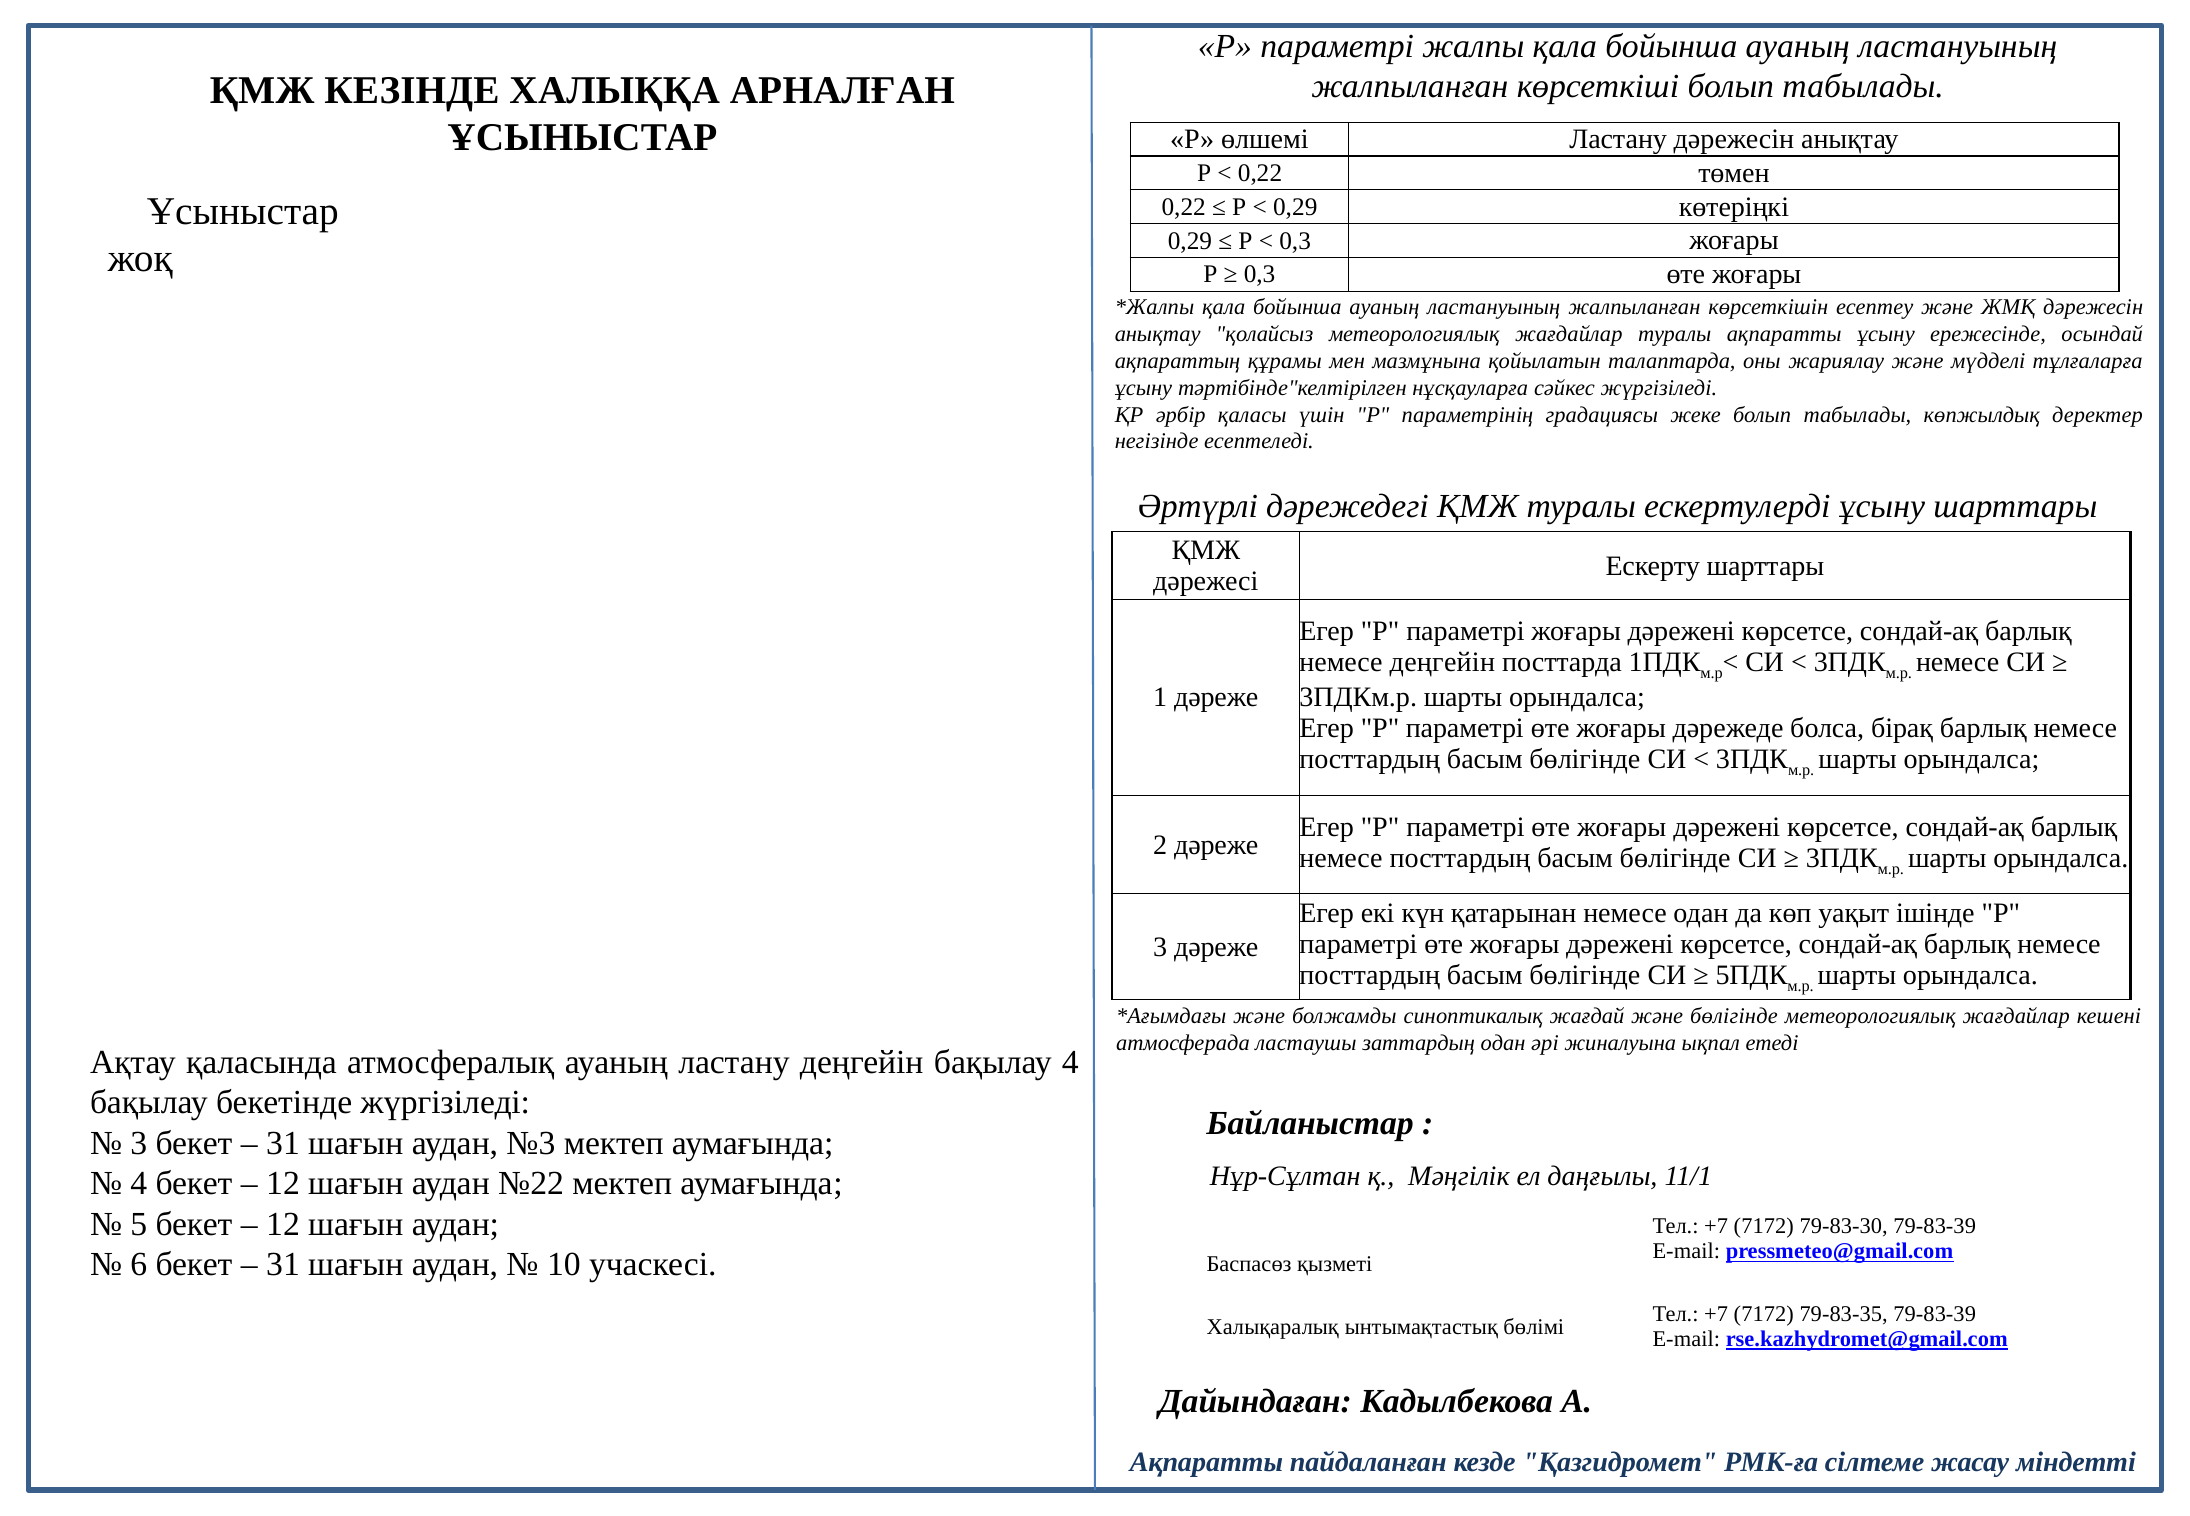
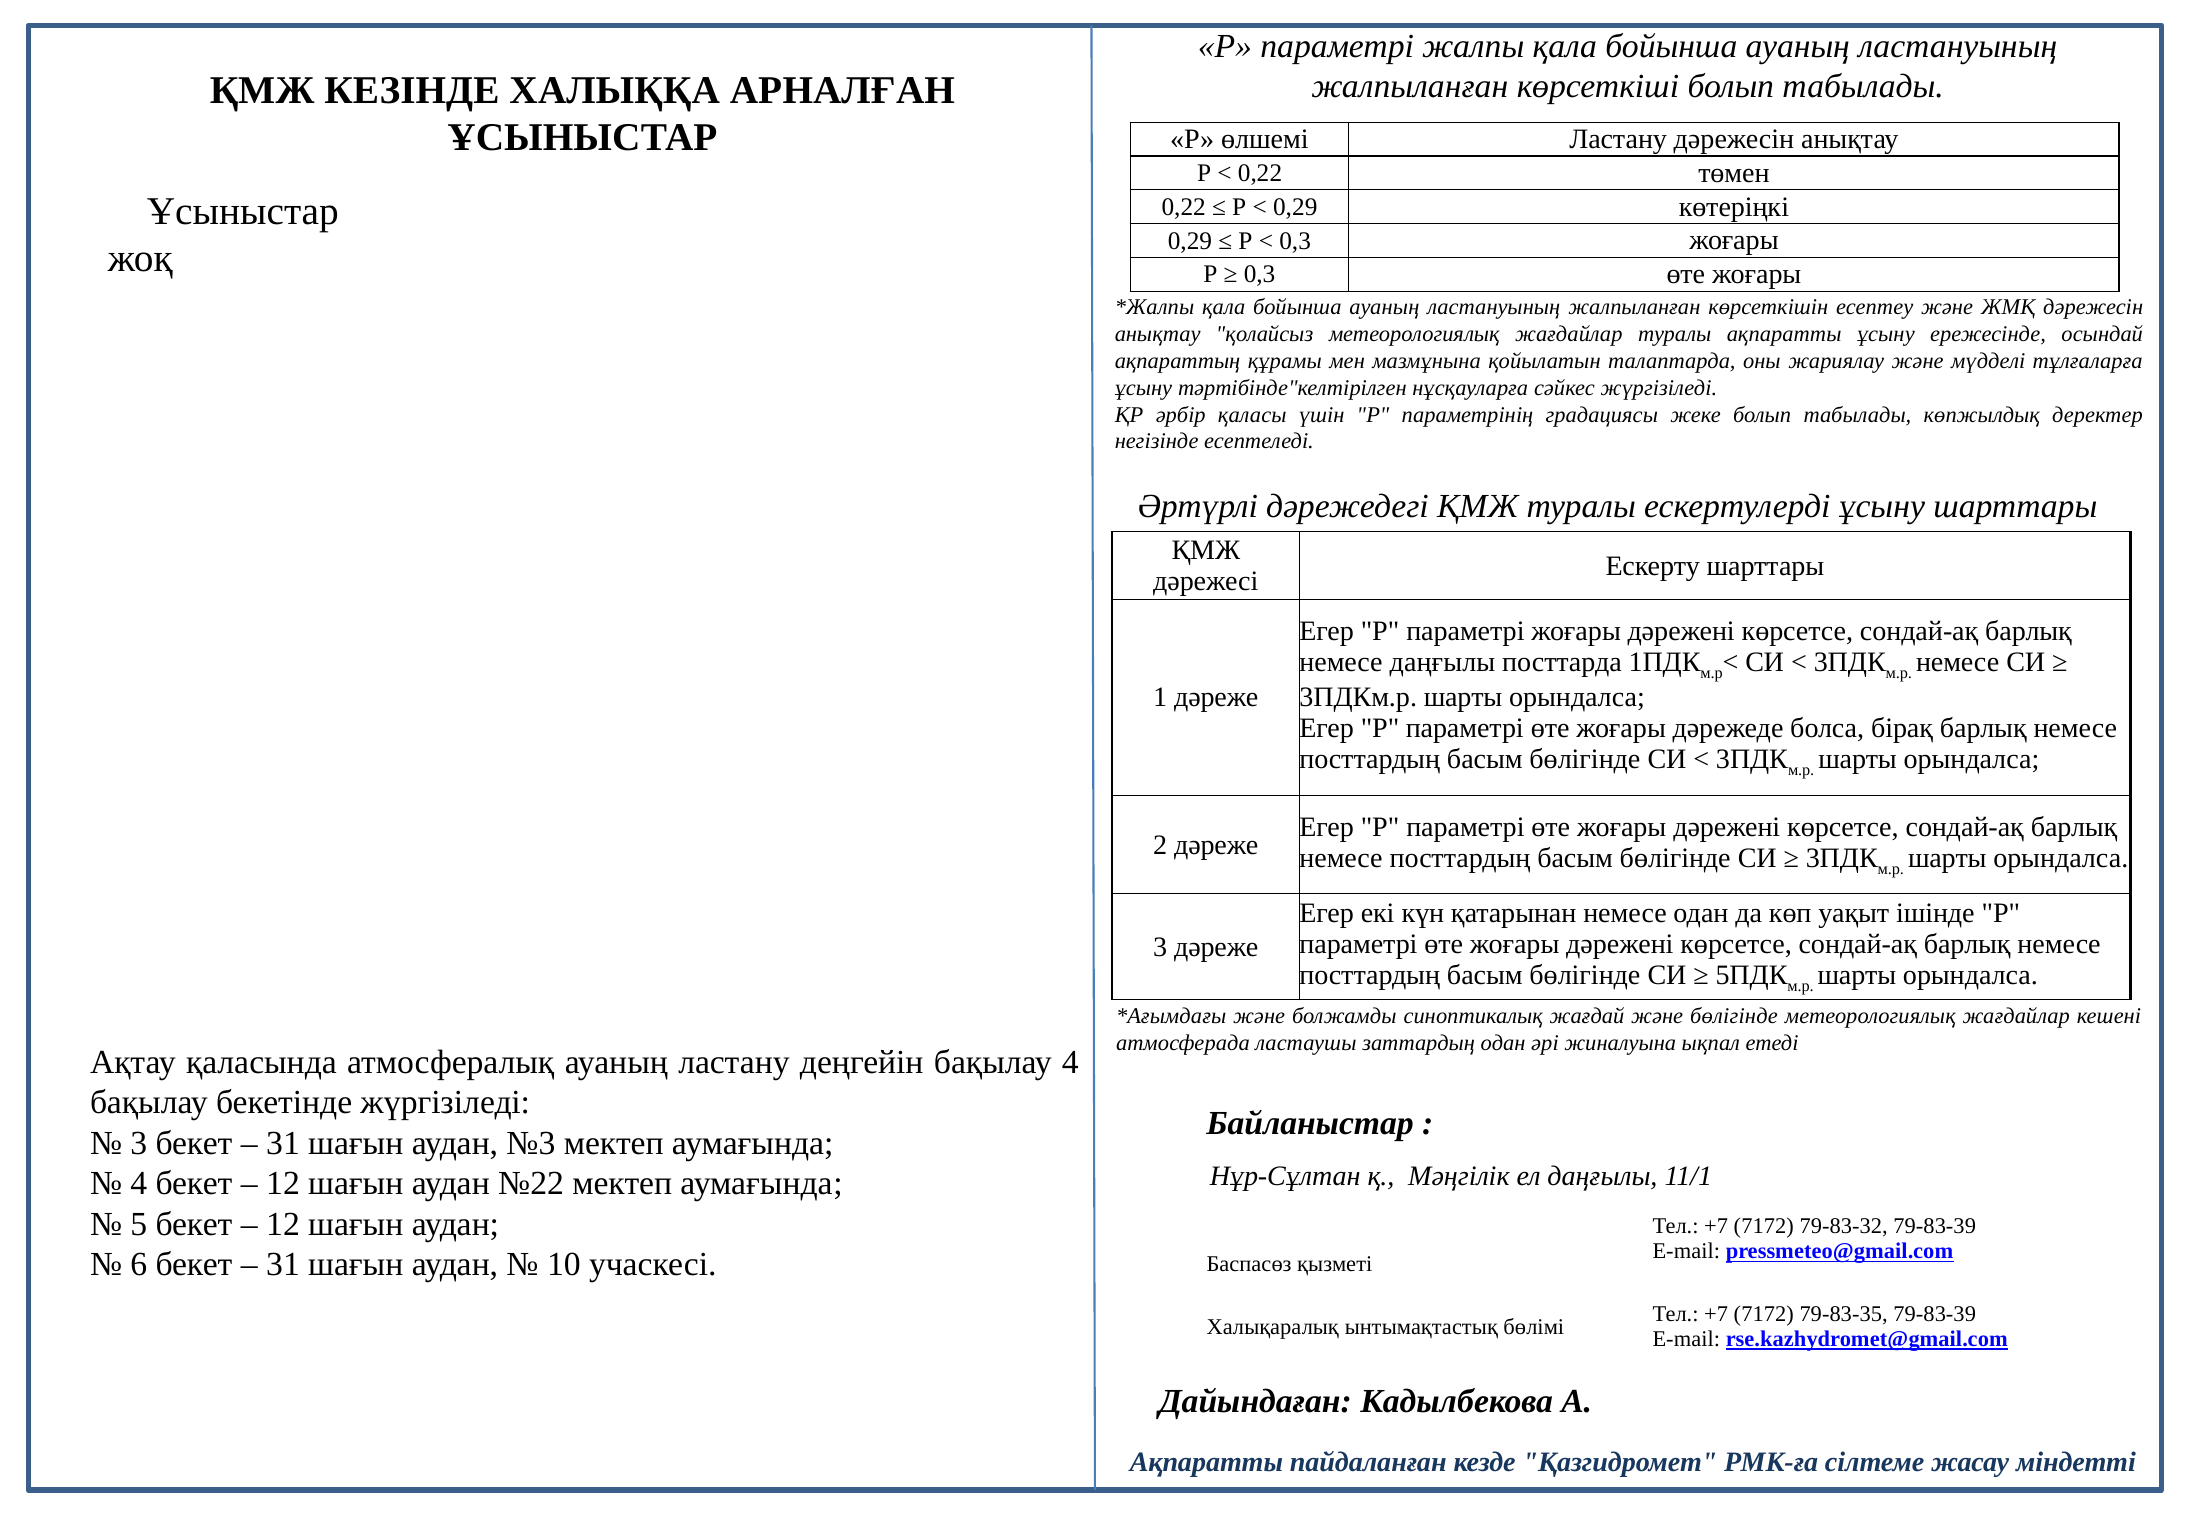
немесе деңгейін: деңгейін -> даңғылы
79-83-30: 79-83-30 -> 79-83-32
